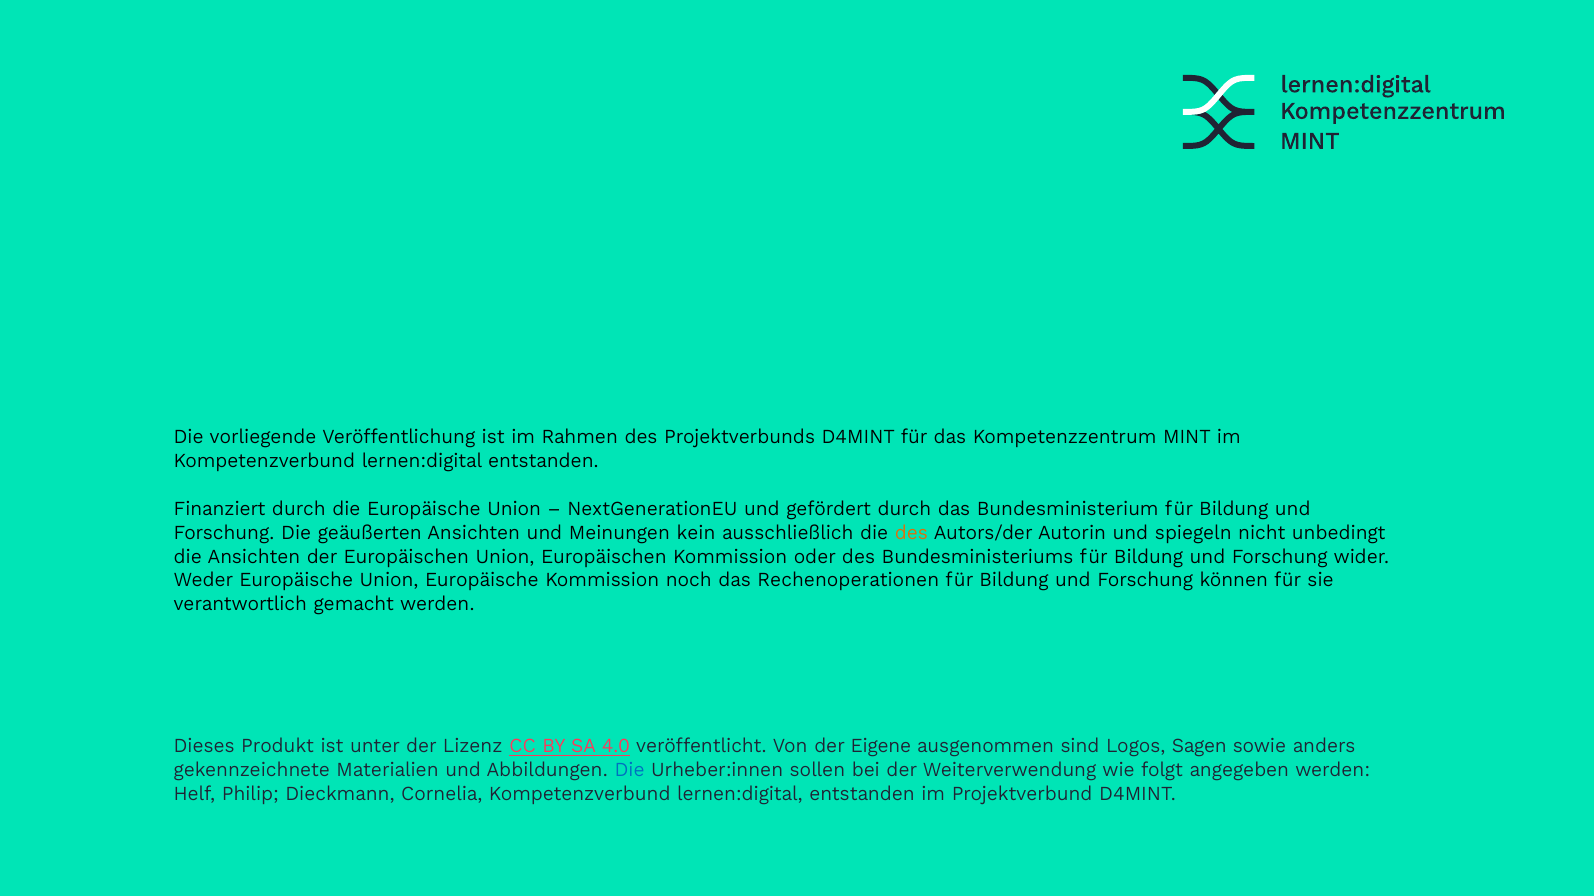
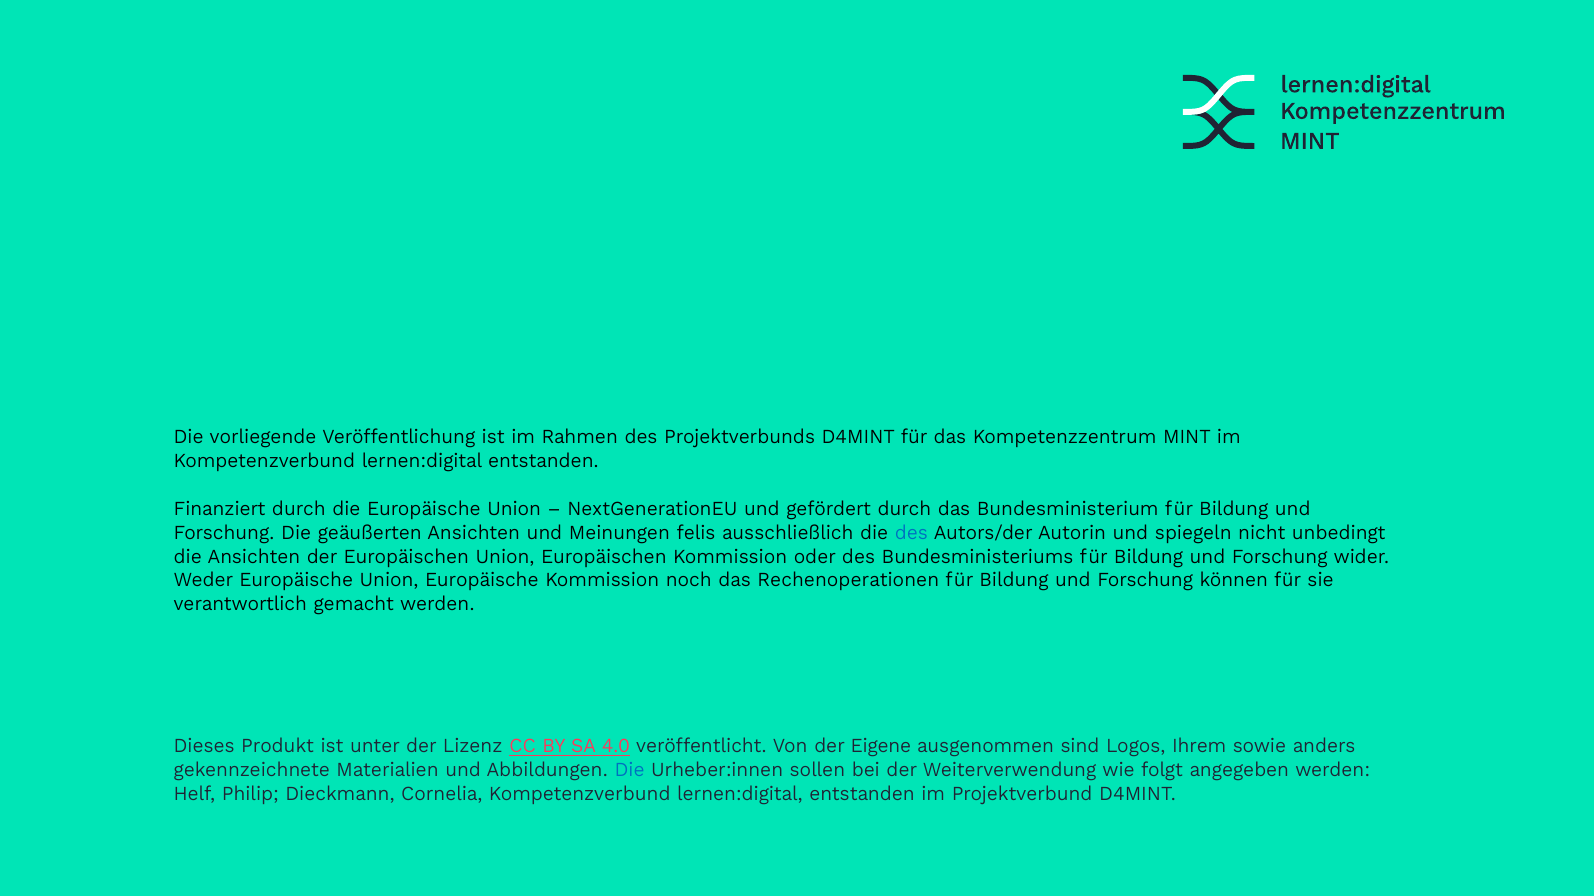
kein: kein -> felis
des at (911, 533) colour: orange -> blue
Sagen: Sagen -> Ihrem
